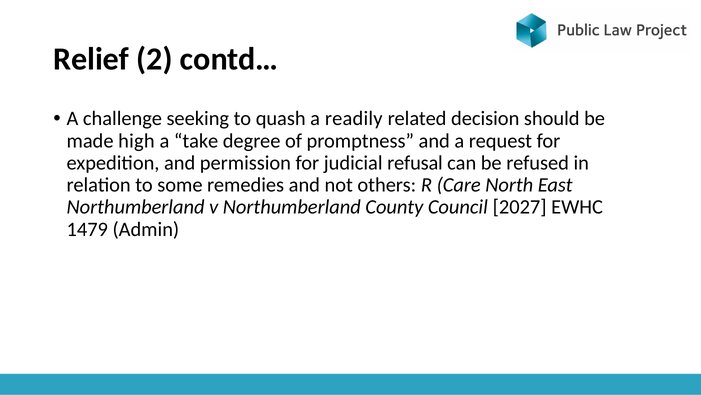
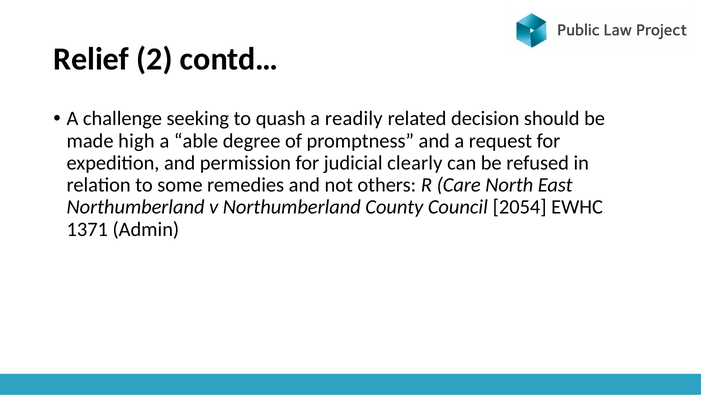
take: take -> able
refusal: refusal -> clearly
2027: 2027 -> 2054
1479: 1479 -> 1371
